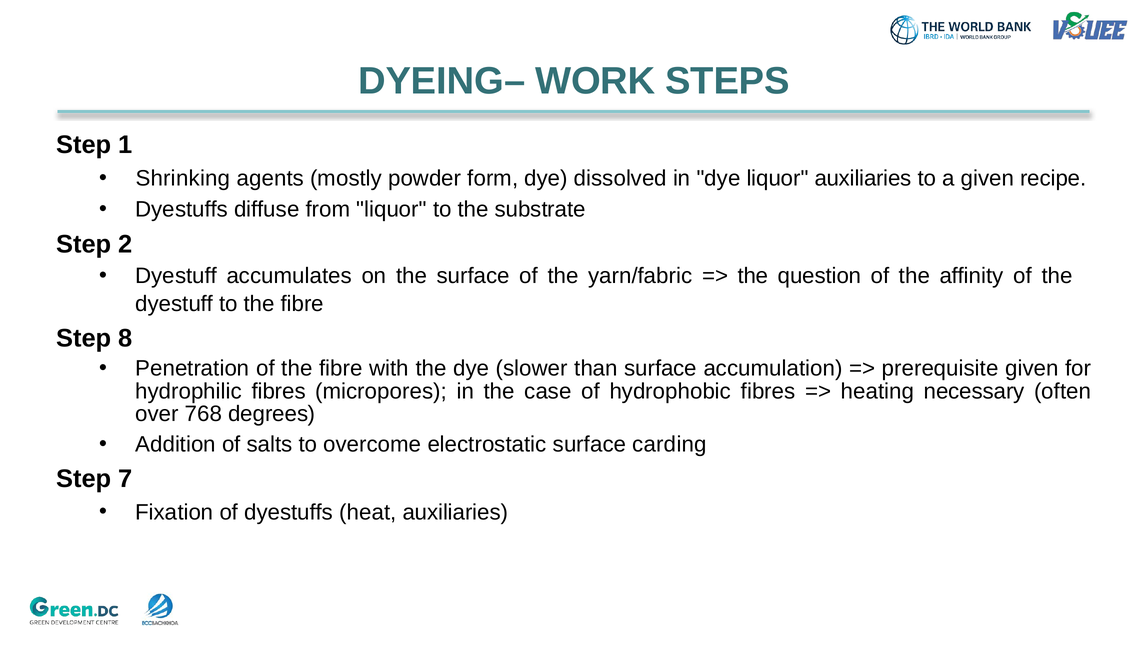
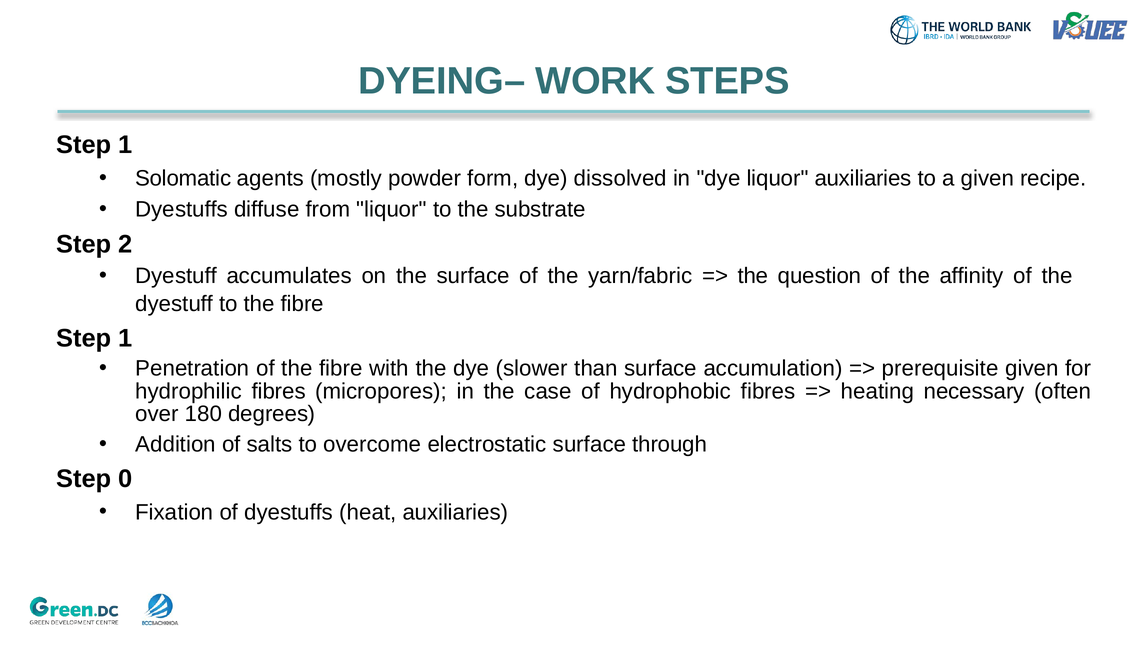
Shrinking: Shrinking -> Solomatic
8 at (125, 338): 8 -> 1
768: 768 -> 180
carding: carding -> through
7: 7 -> 0
